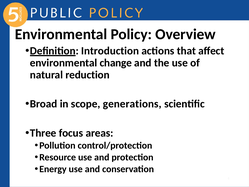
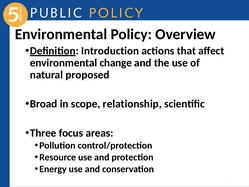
reduction: reduction -> proposed
generations: generations -> relationship
